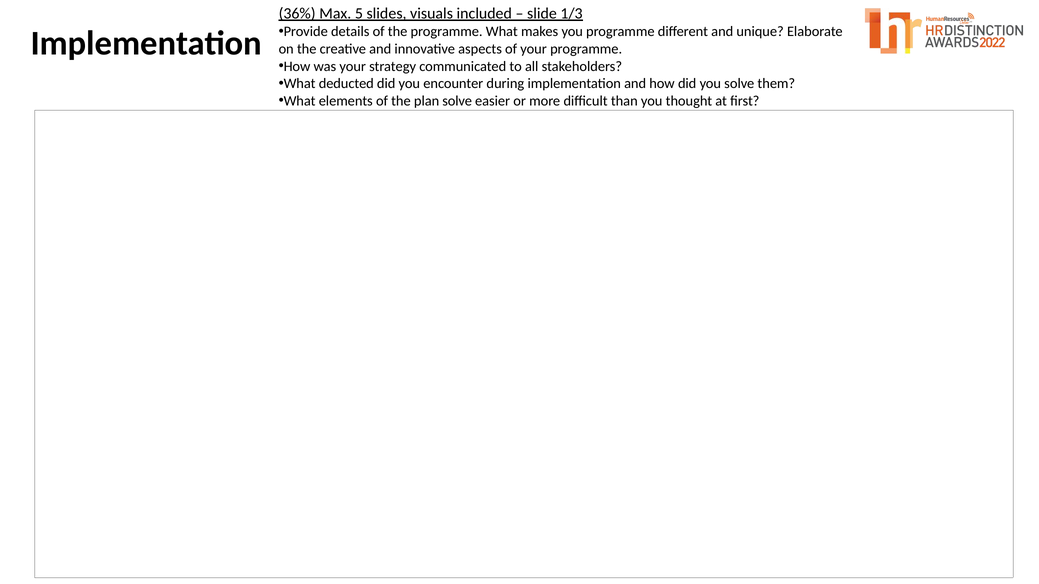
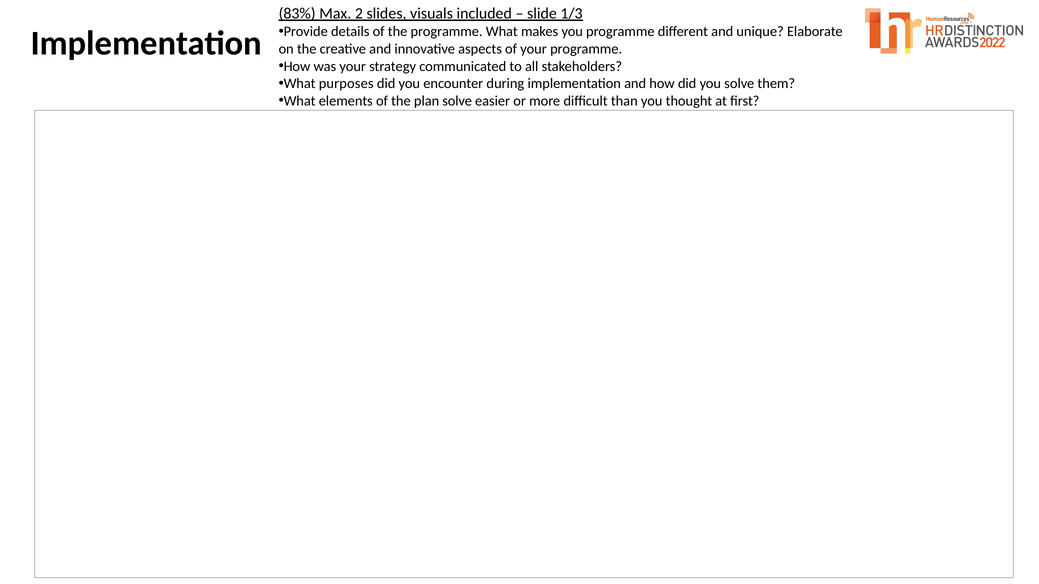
36%: 36% -> 83%
5: 5 -> 2
deducted: deducted -> purposes
